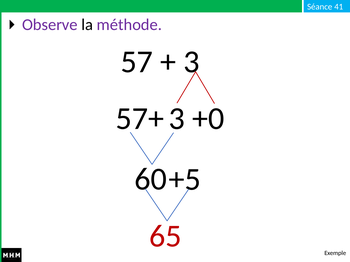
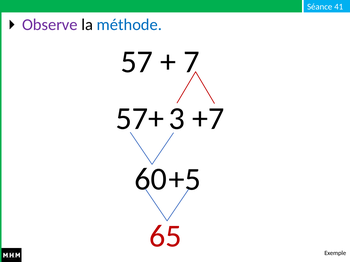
méthode colour: purple -> blue
3 at (192, 62): 3 -> 7
+0: +0 -> +7
